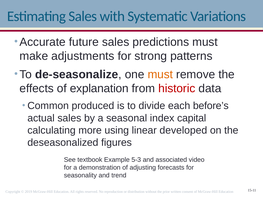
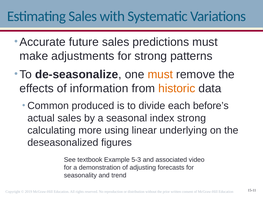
explanation: explanation -> information
historic colour: red -> orange
index capital: capital -> strong
developed: developed -> underlying
